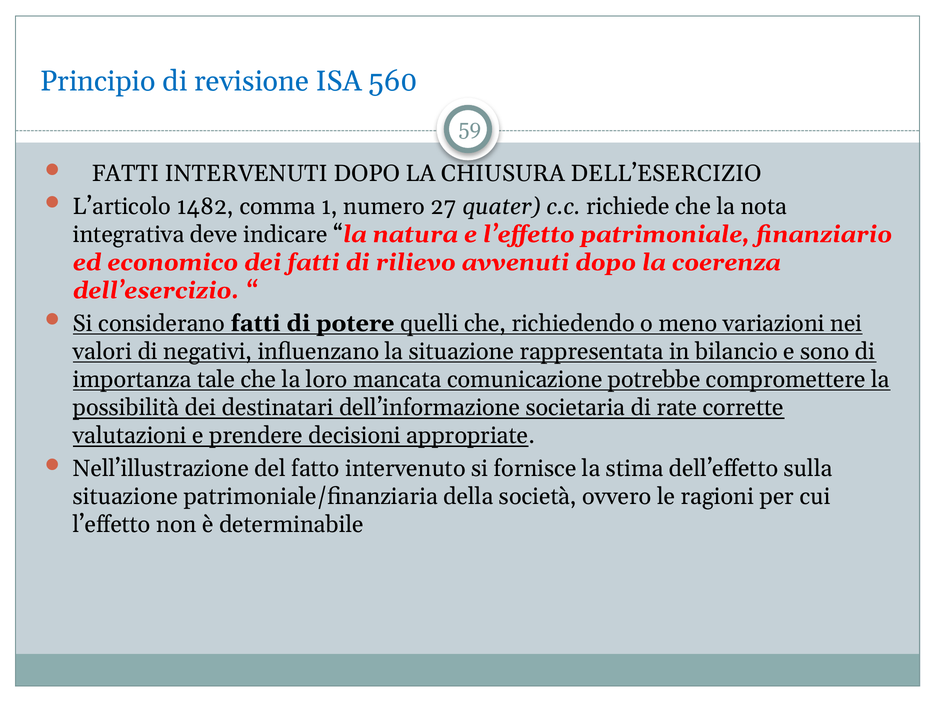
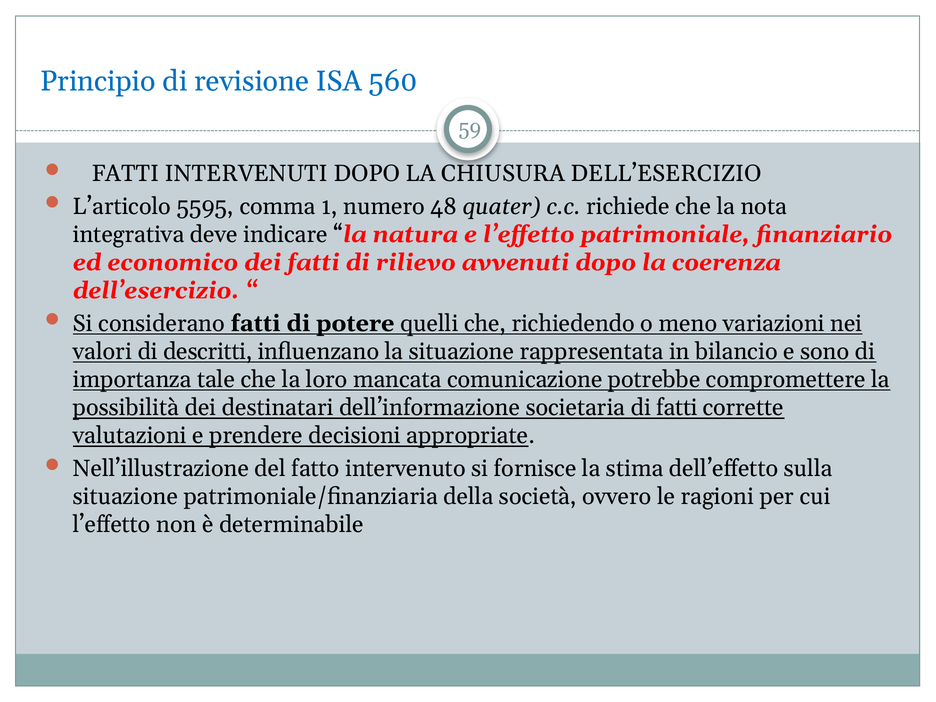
1482: 1482 -> 5595
27: 27 -> 48
negativi: negativi -> descritti
di rate: rate -> fatti
